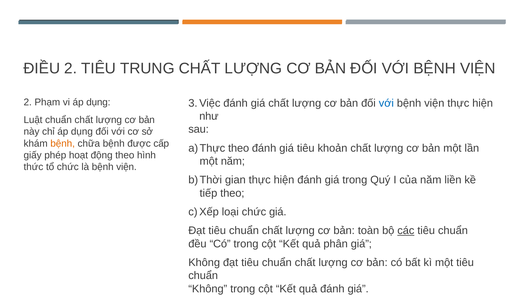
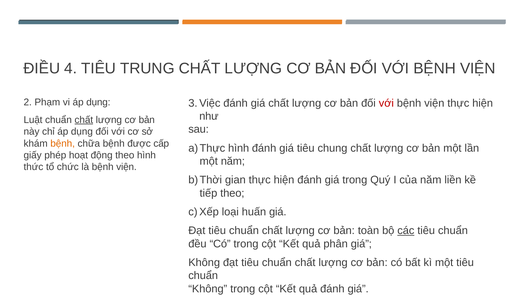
ĐIỀU 2: 2 -> 4
với at (386, 103) colour: blue -> red
chất at (84, 120) underline: none -> present
theo at (239, 148): theo -> hình
khoản: khoản -> chung
loại chức: chức -> huấn
